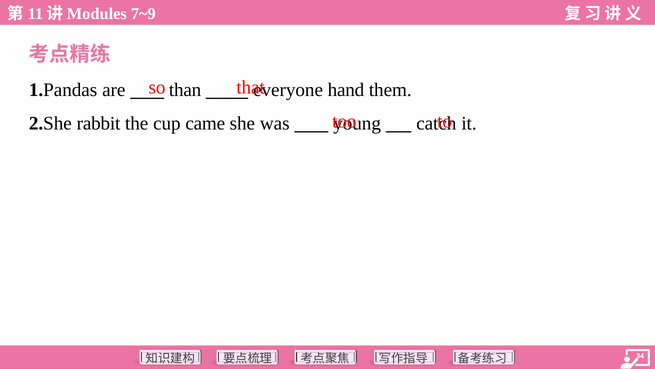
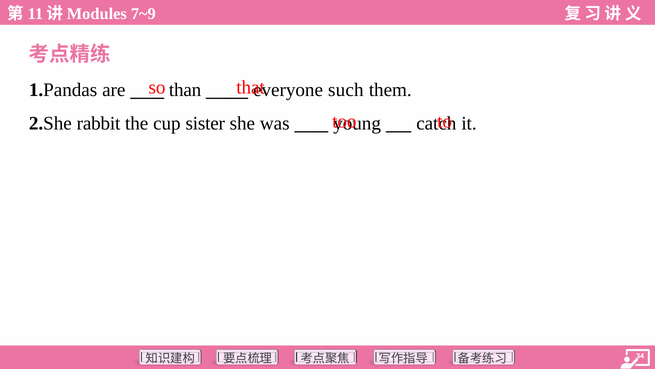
hand: hand -> such
came: came -> sister
